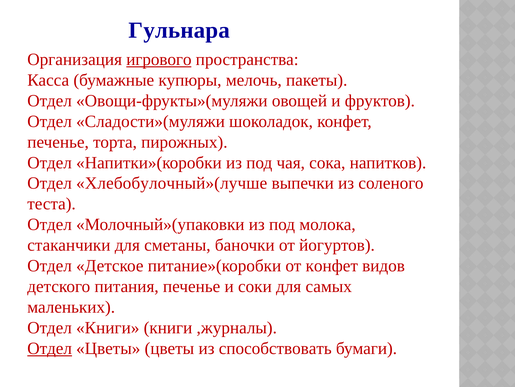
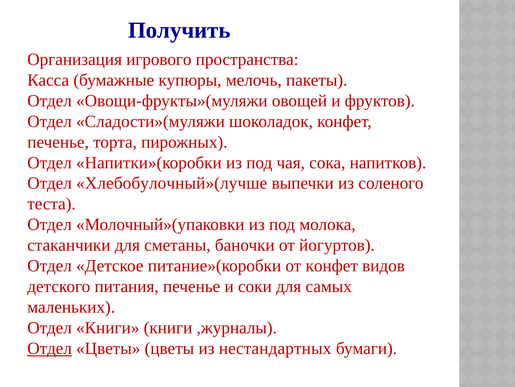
Гульнара: Гульнара -> Получить
игрового underline: present -> none
способствовать: способствовать -> нестандартных
